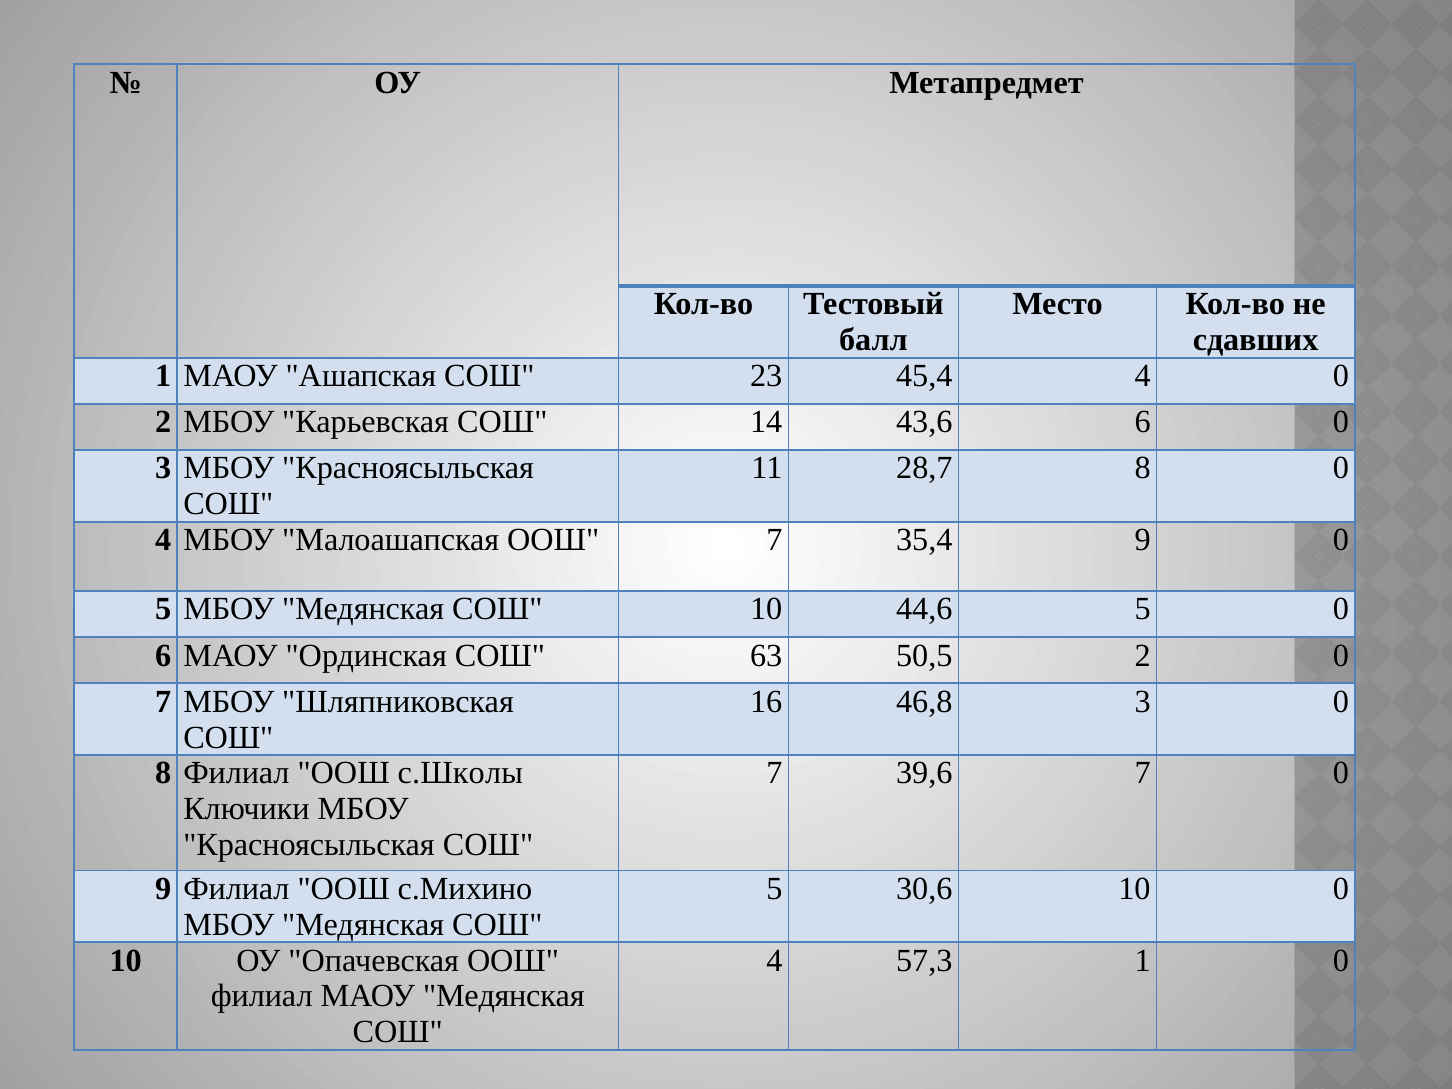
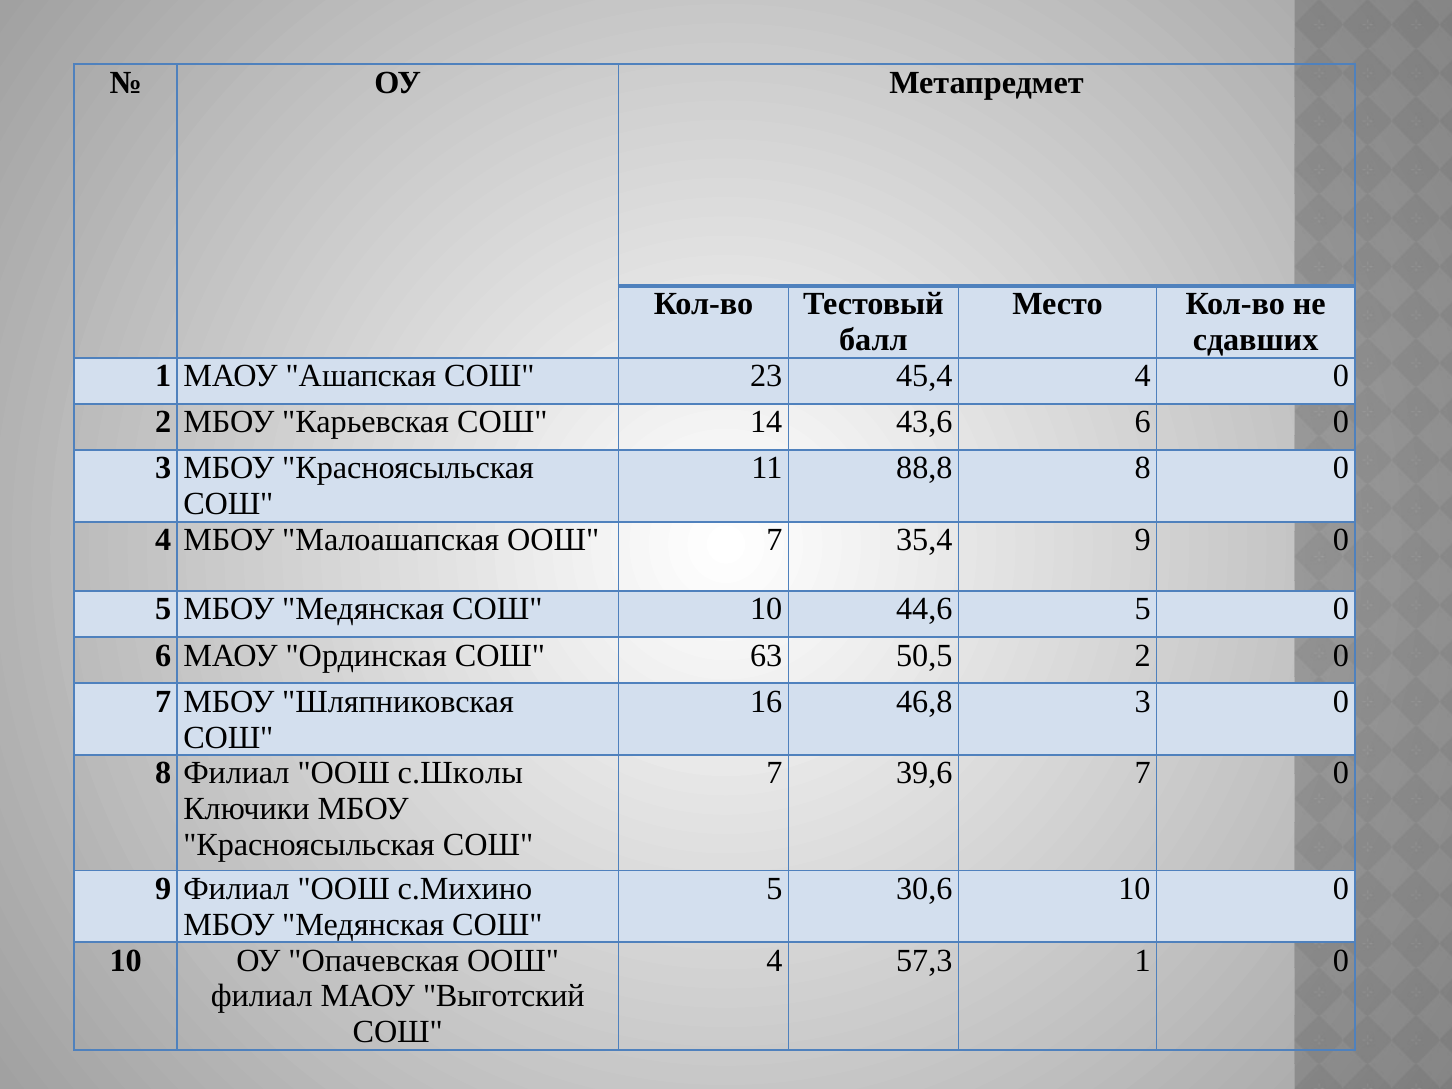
28,7: 28,7 -> 88,8
МАОУ Медянская: Медянская -> Выготский
